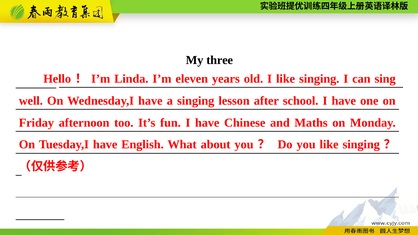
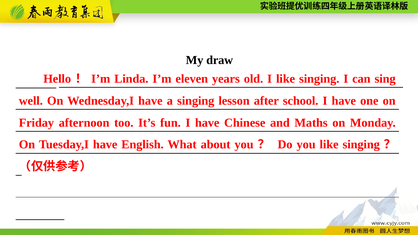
three: three -> draw
